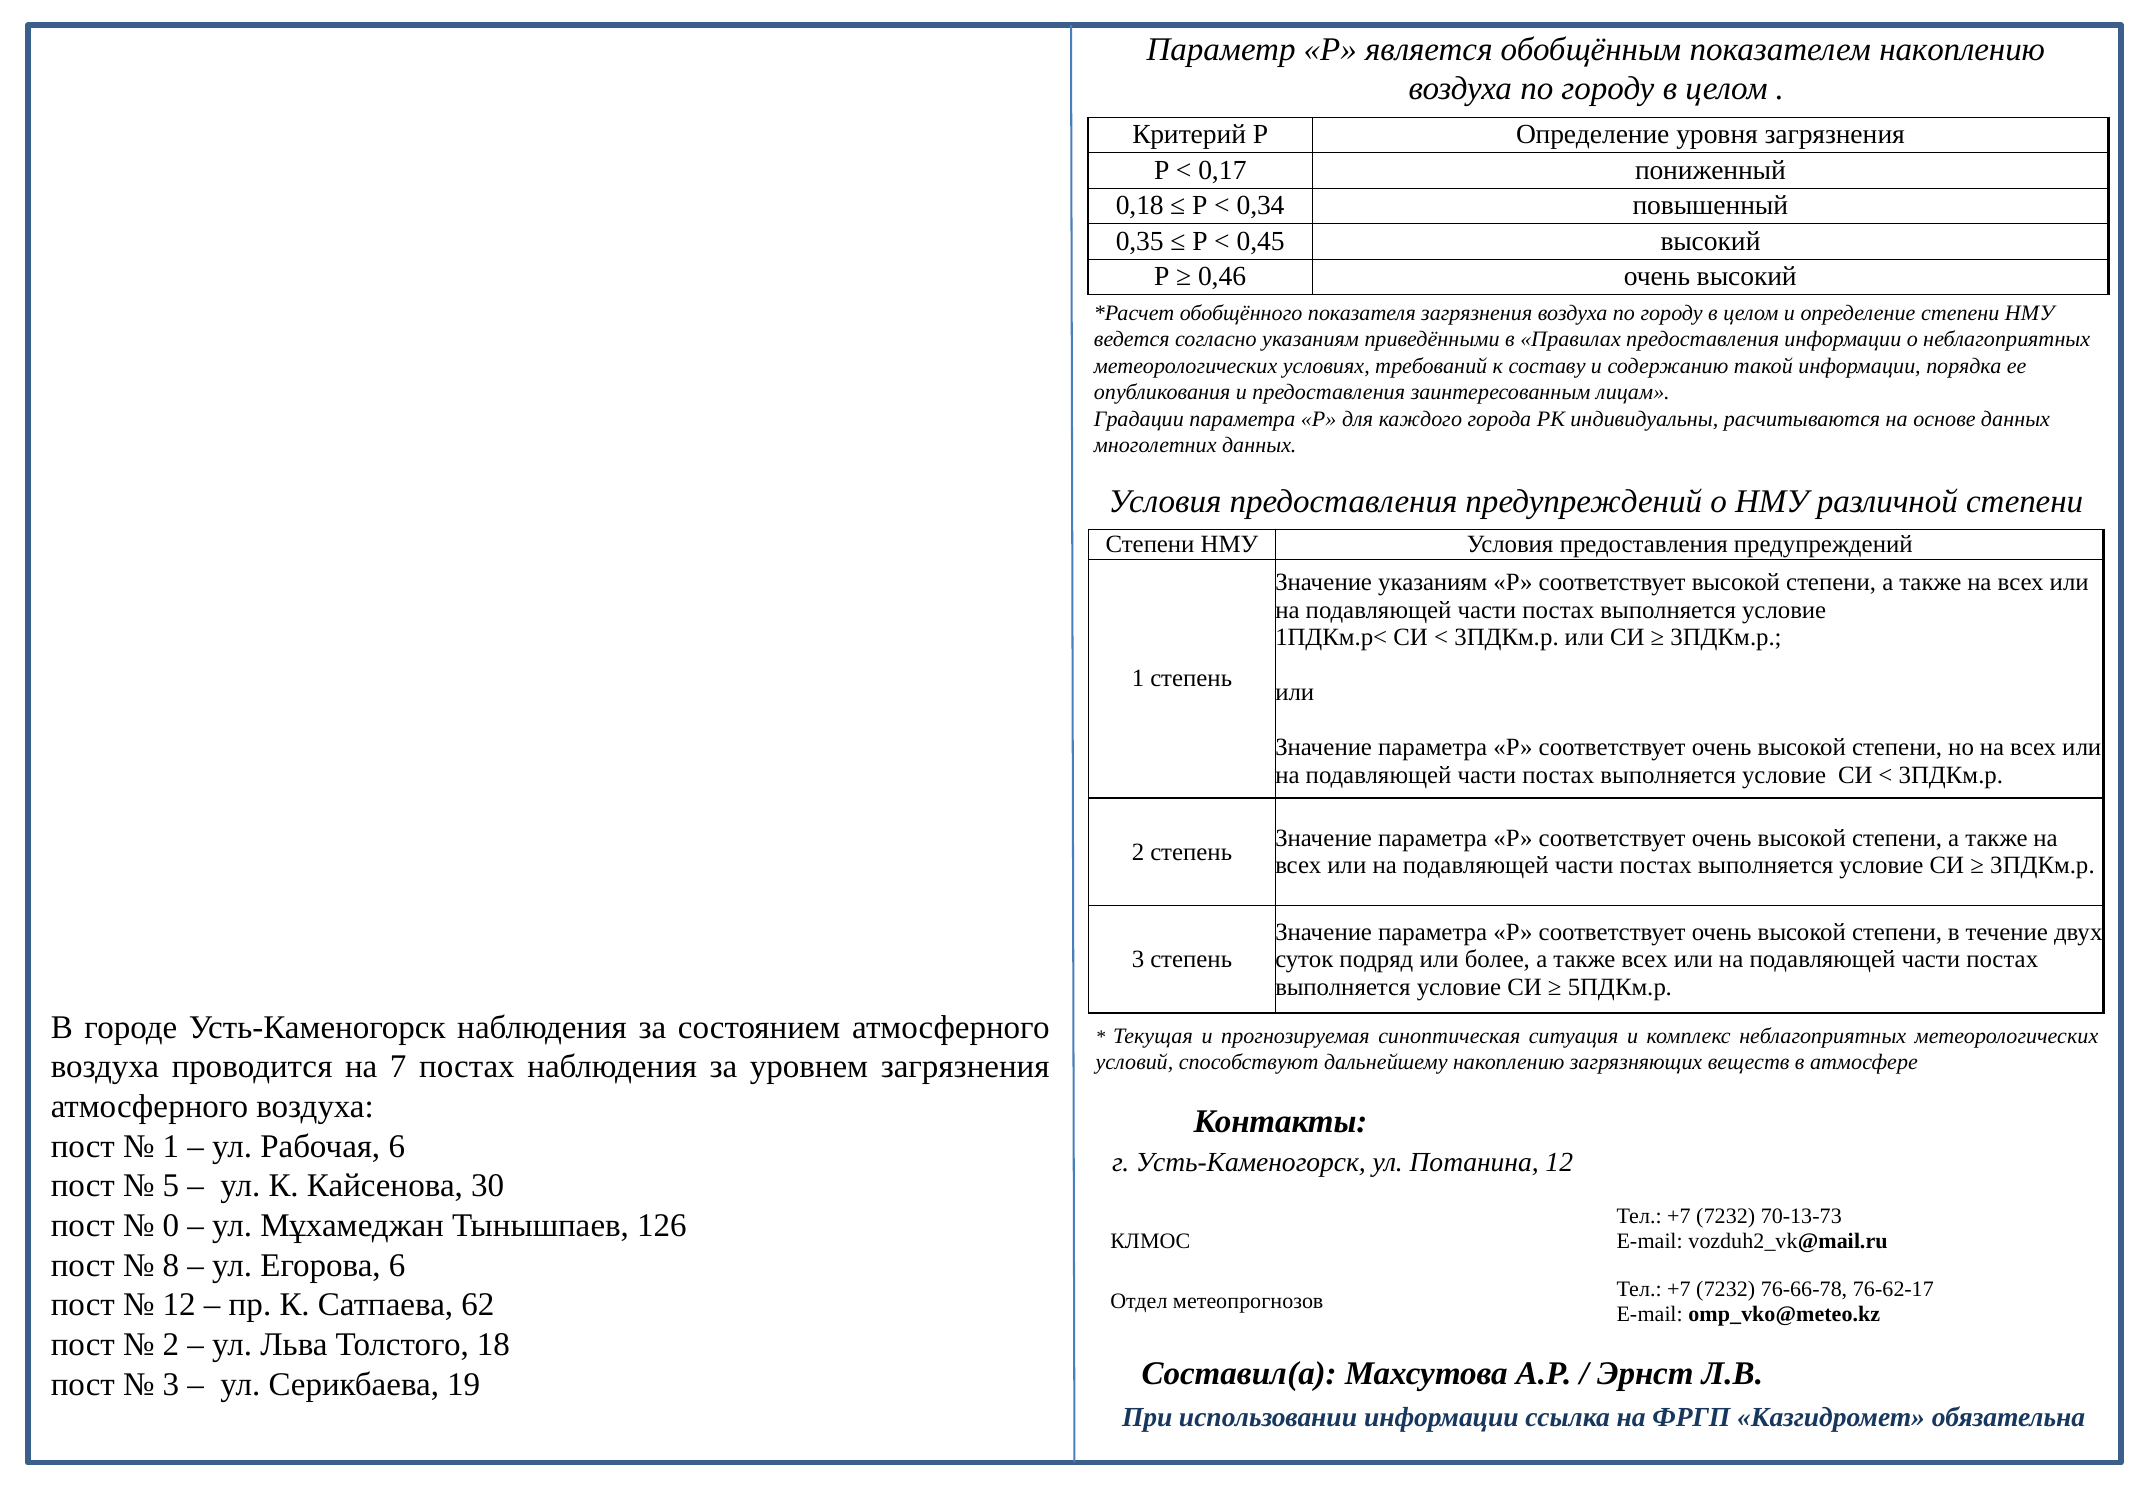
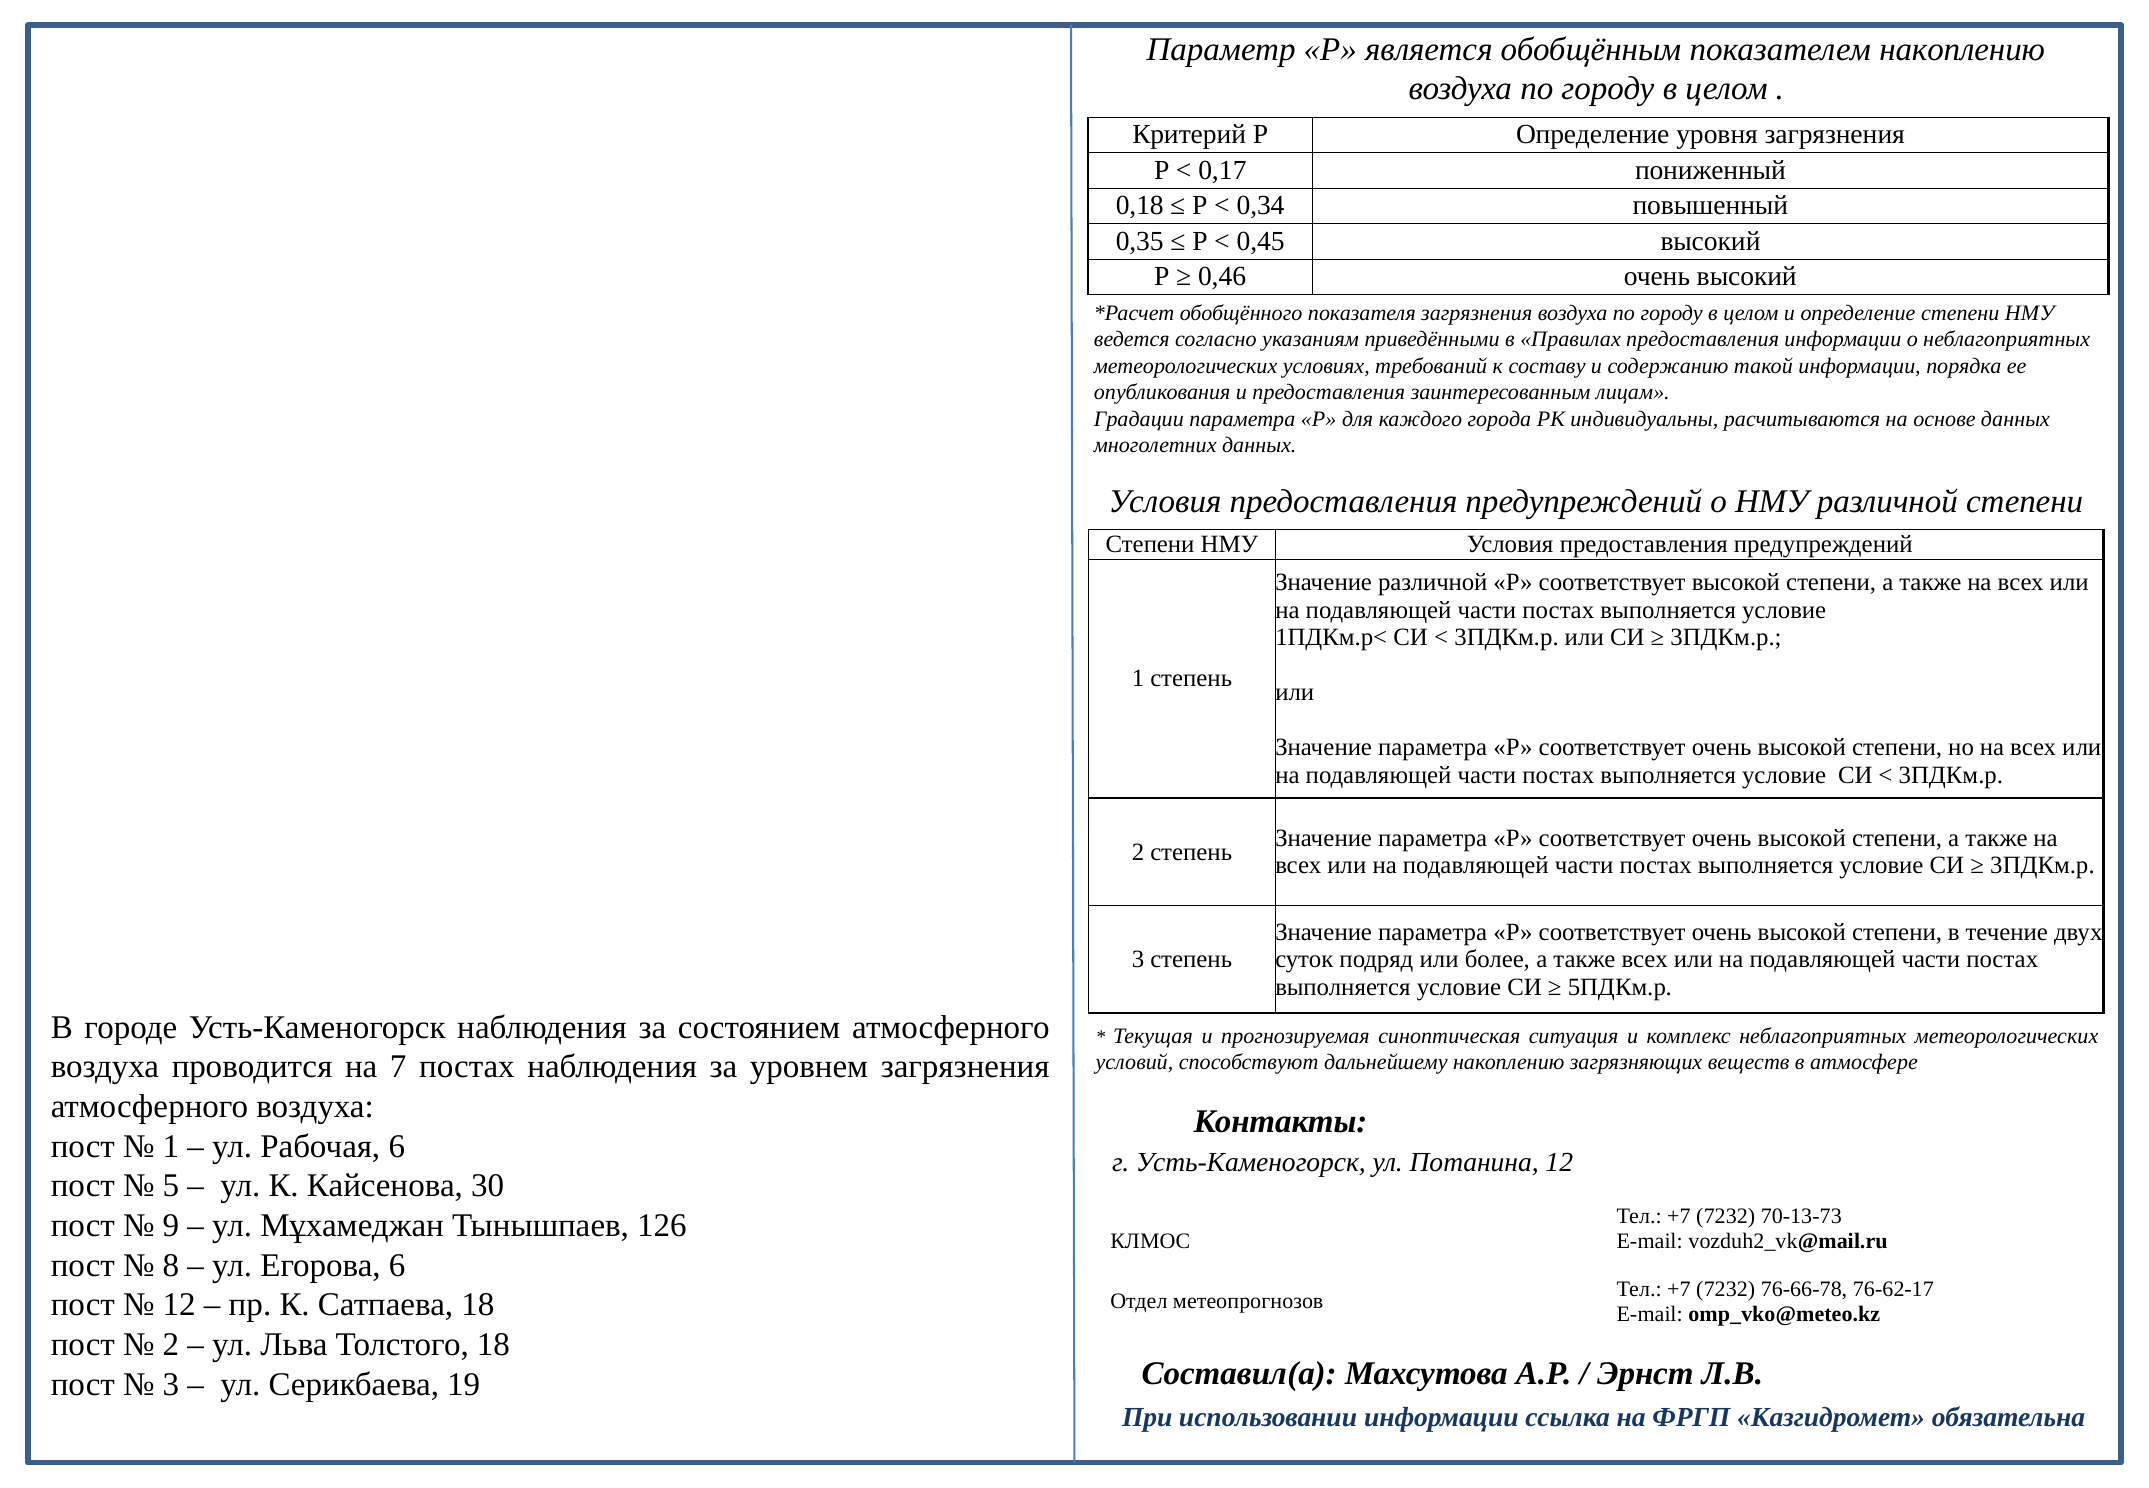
Значение указаниям: указаниям -> различной
0: 0 -> 9
Сатпаева 62: 62 -> 18
